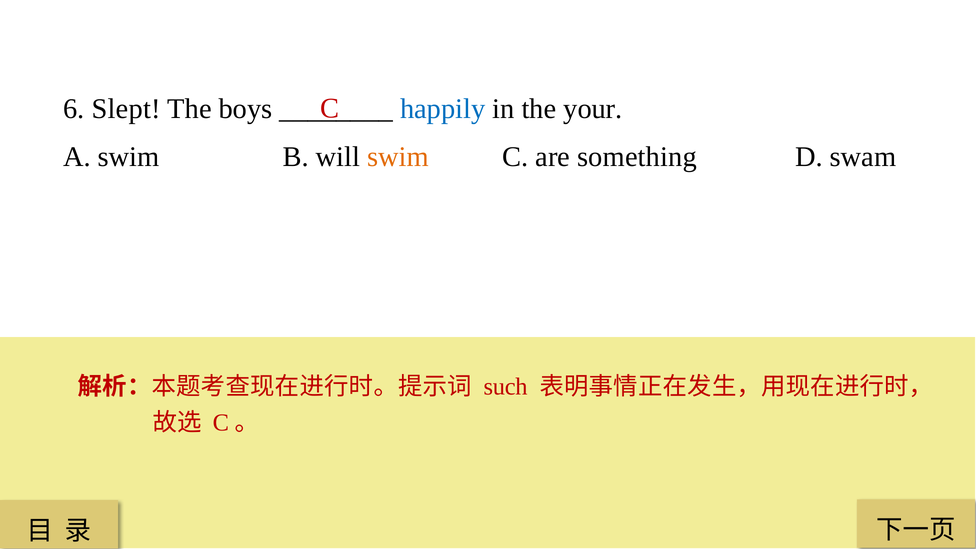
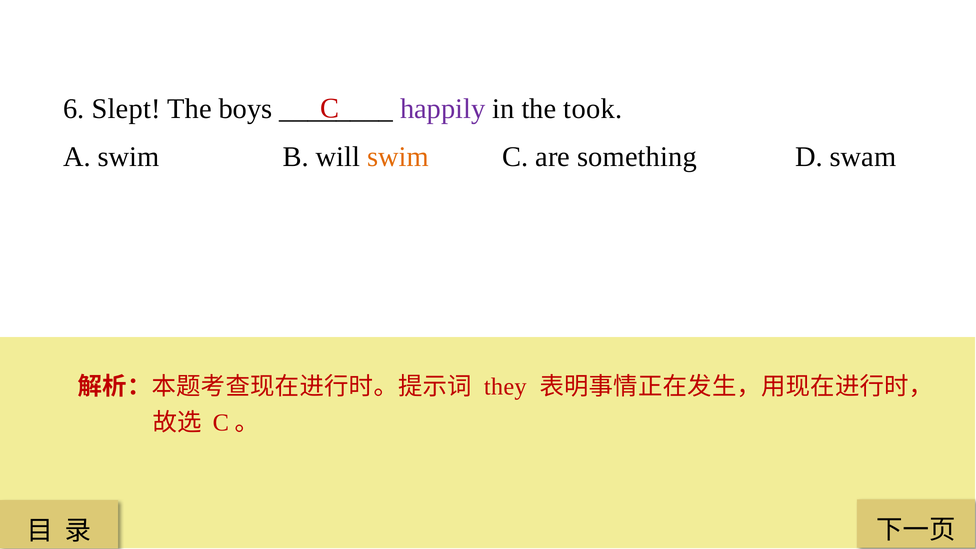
happily colour: blue -> purple
your: your -> took
such: such -> they
